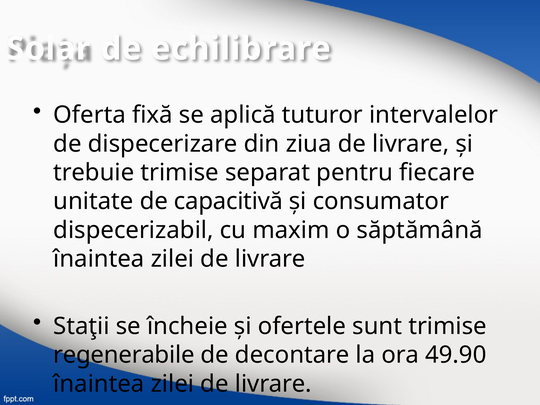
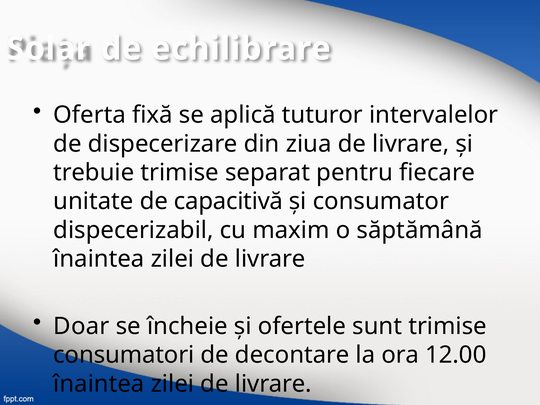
Staţii: Staţii -> Doar
regenerabile: regenerabile -> consumatori
49.90: 49.90 -> 12.00
